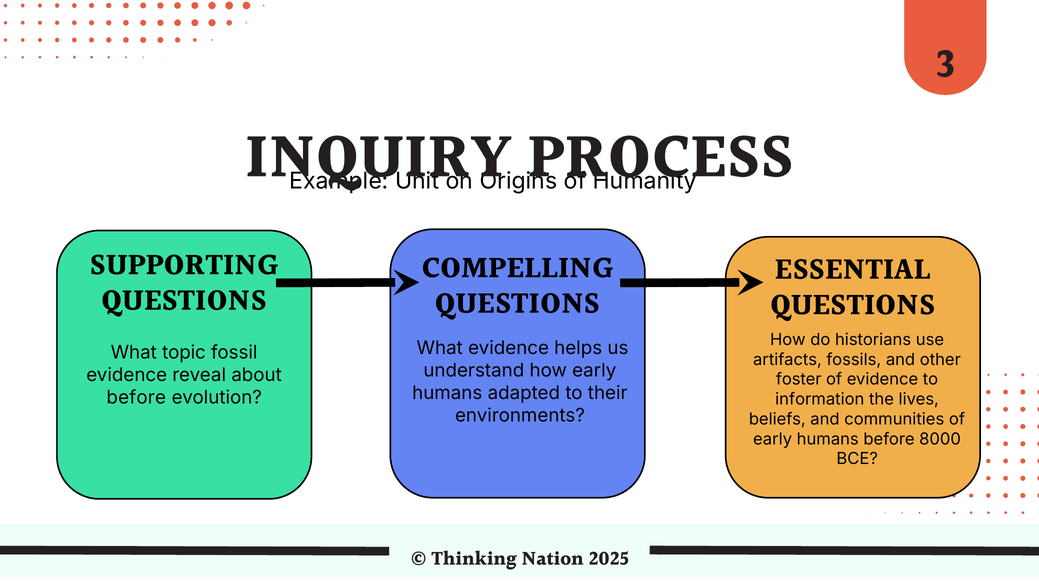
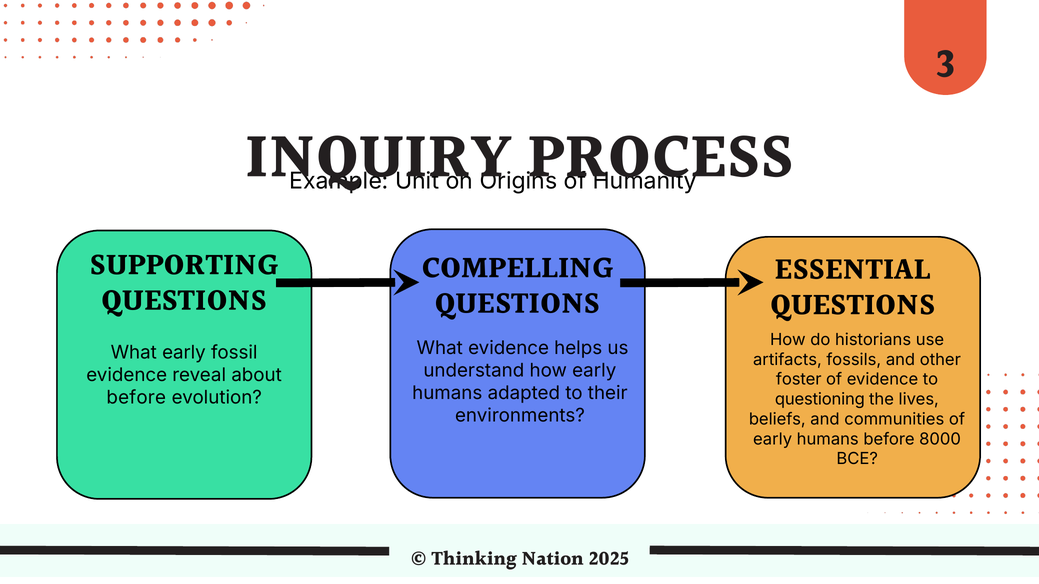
What topic: topic -> early
information: information -> questioning
